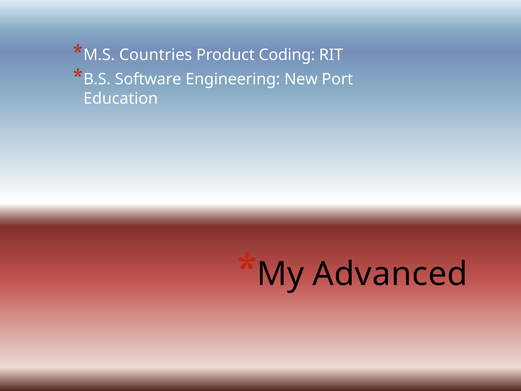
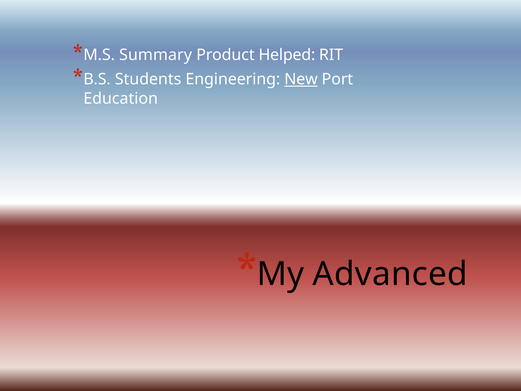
Countries: Countries -> Summary
Coding: Coding -> Helped
Software: Software -> Students
New underline: none -> present
